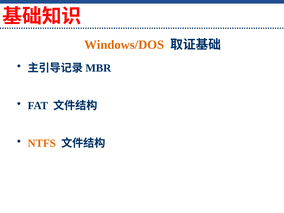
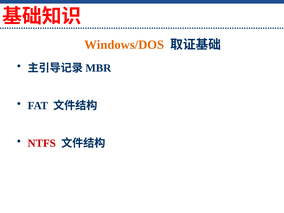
NTFS colour: orange -> red
